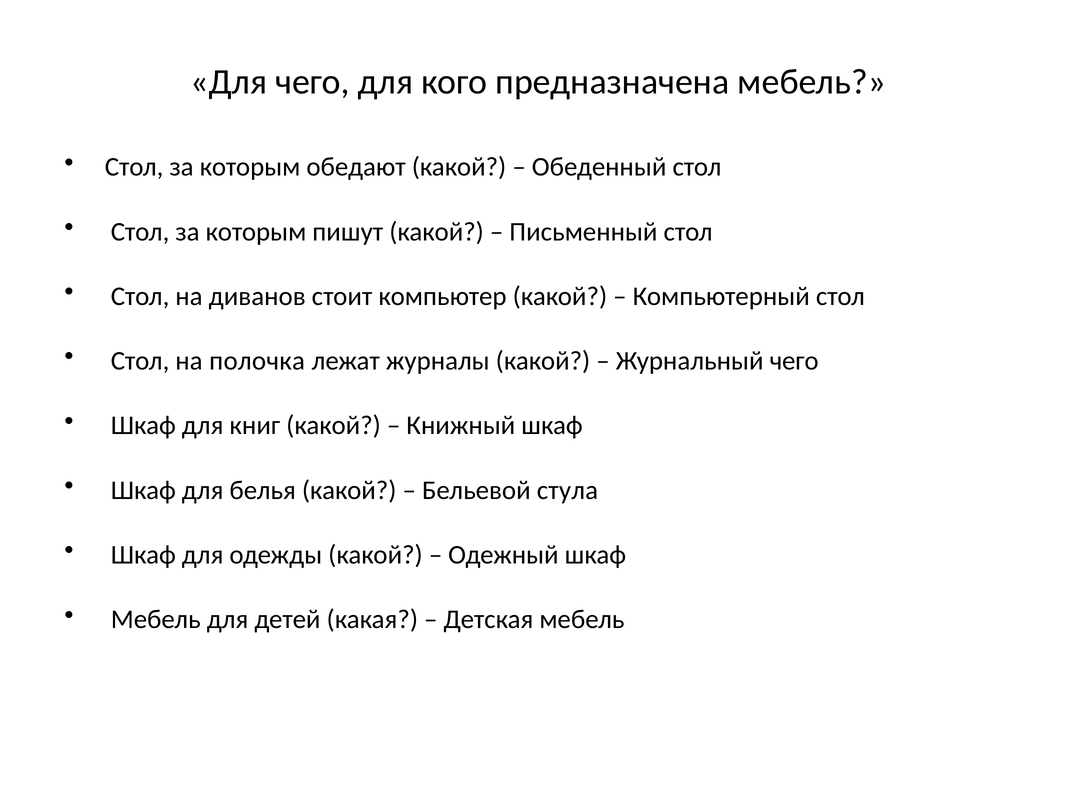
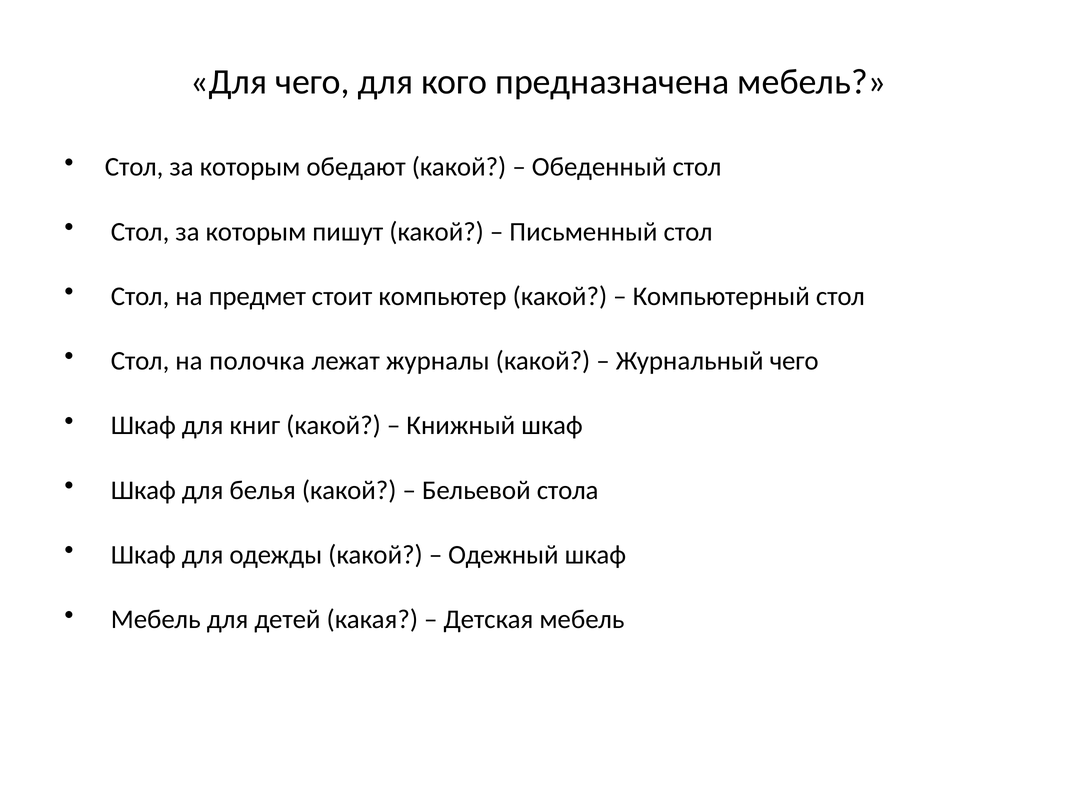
диванов: диванов -> предмет
стула: стула -> стола
